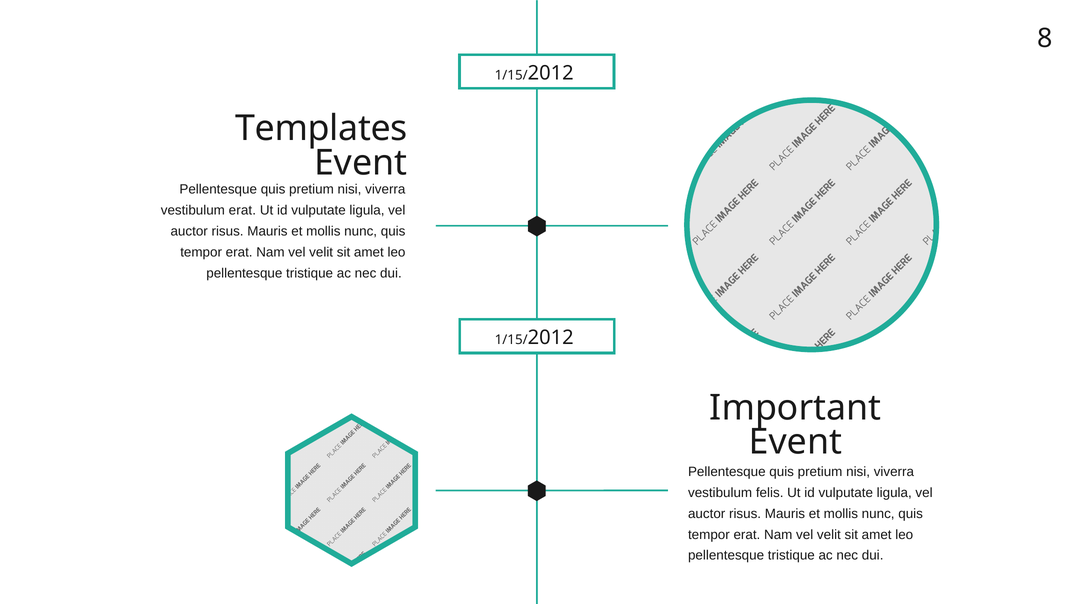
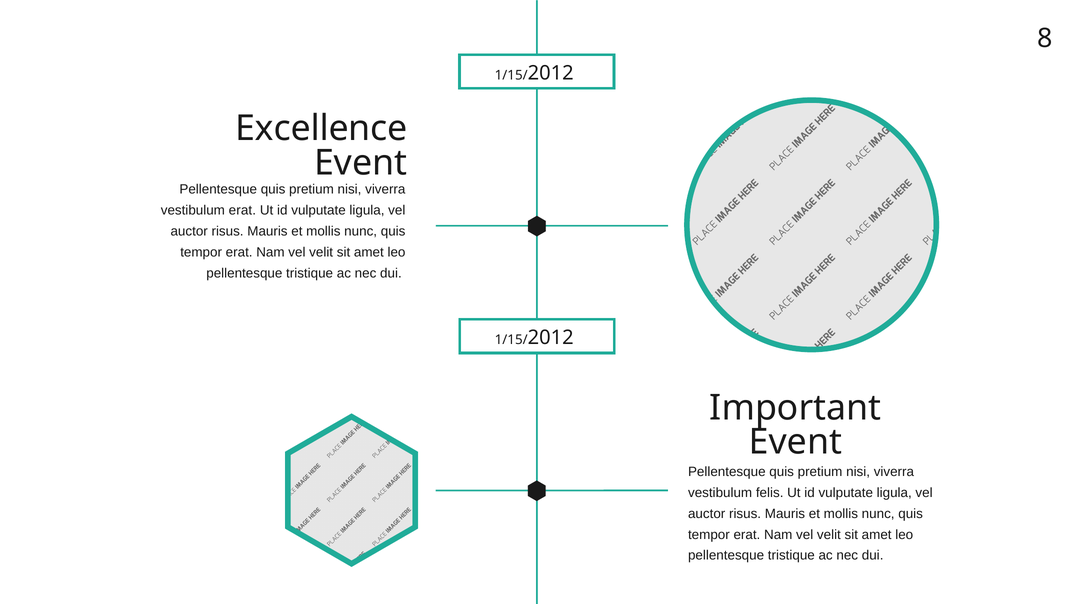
Templates: Templates -> Excellence
